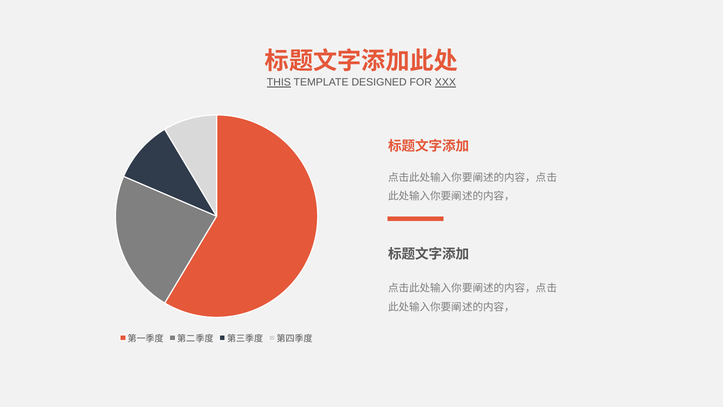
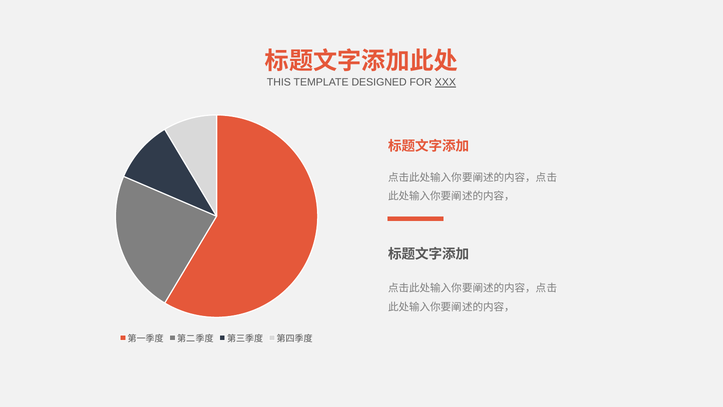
THIS underline: present -> none
